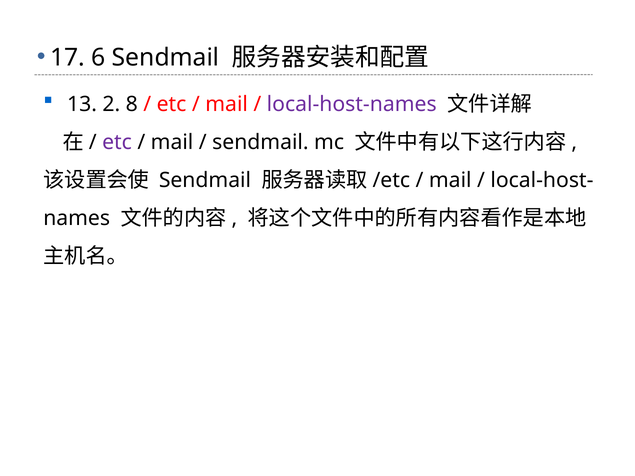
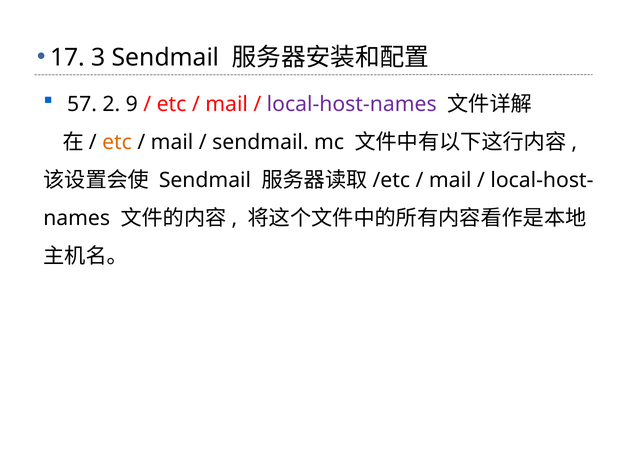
6: 6 -> 3
13: 13 -> 57
8: 8 -> 9
etc at (117, 142) colour: purple -> orange
